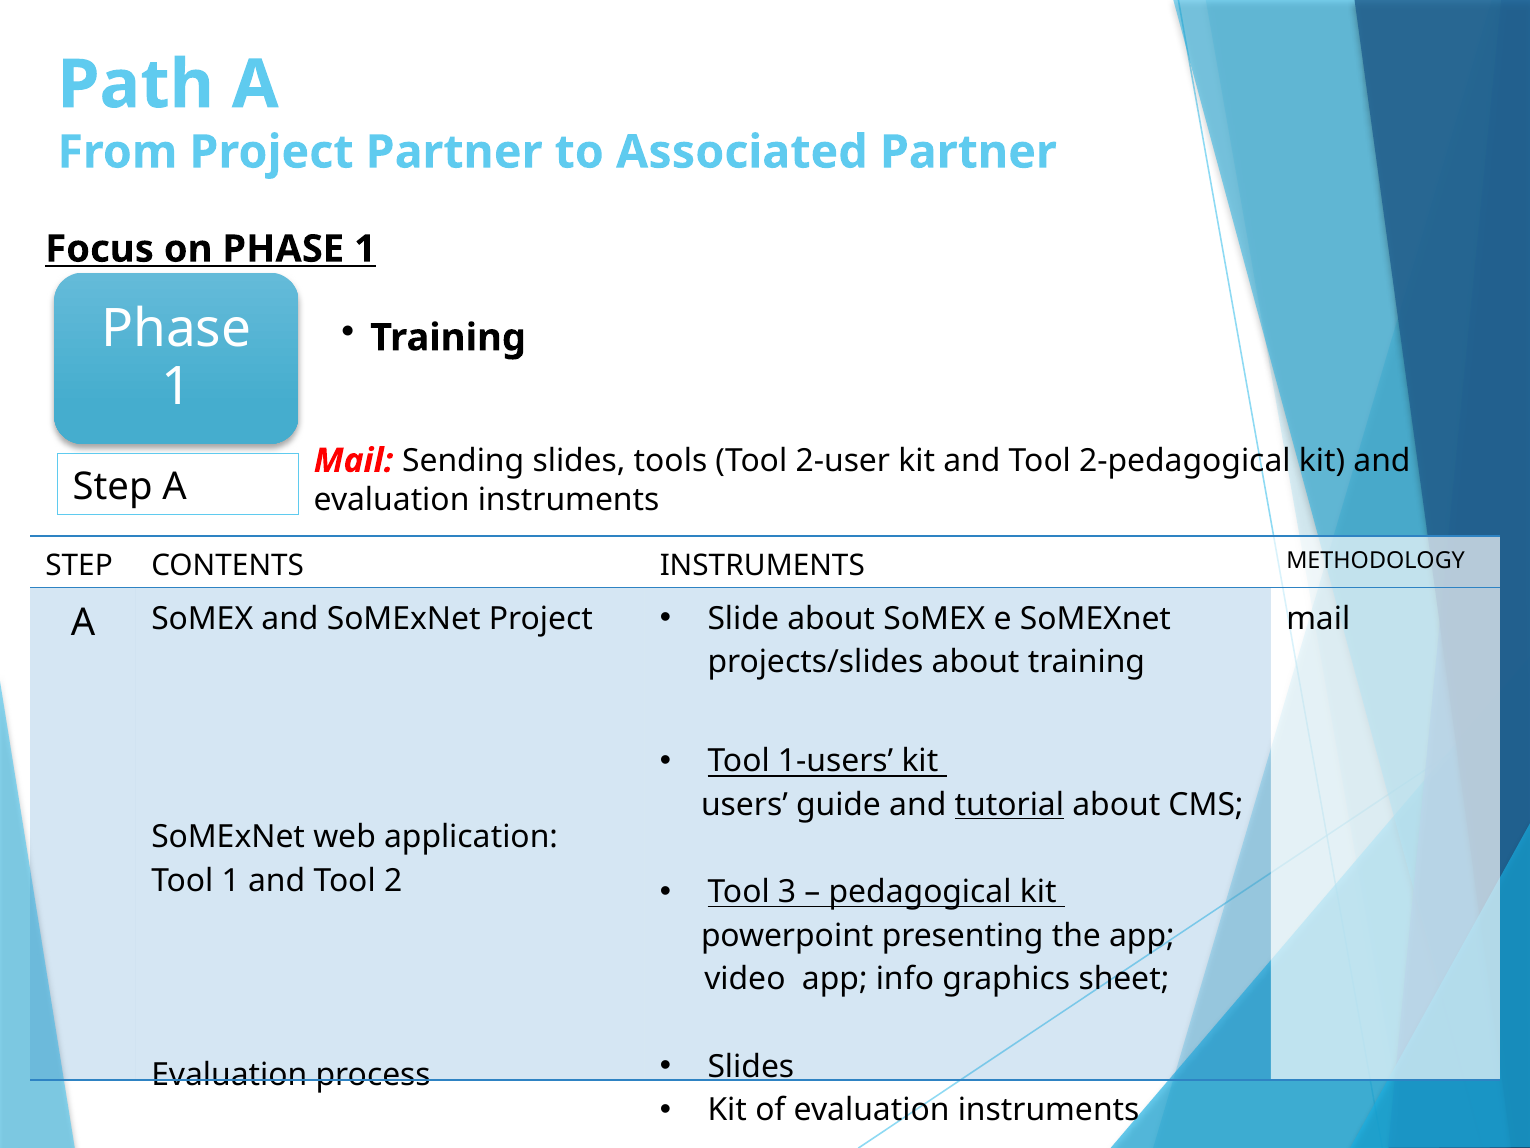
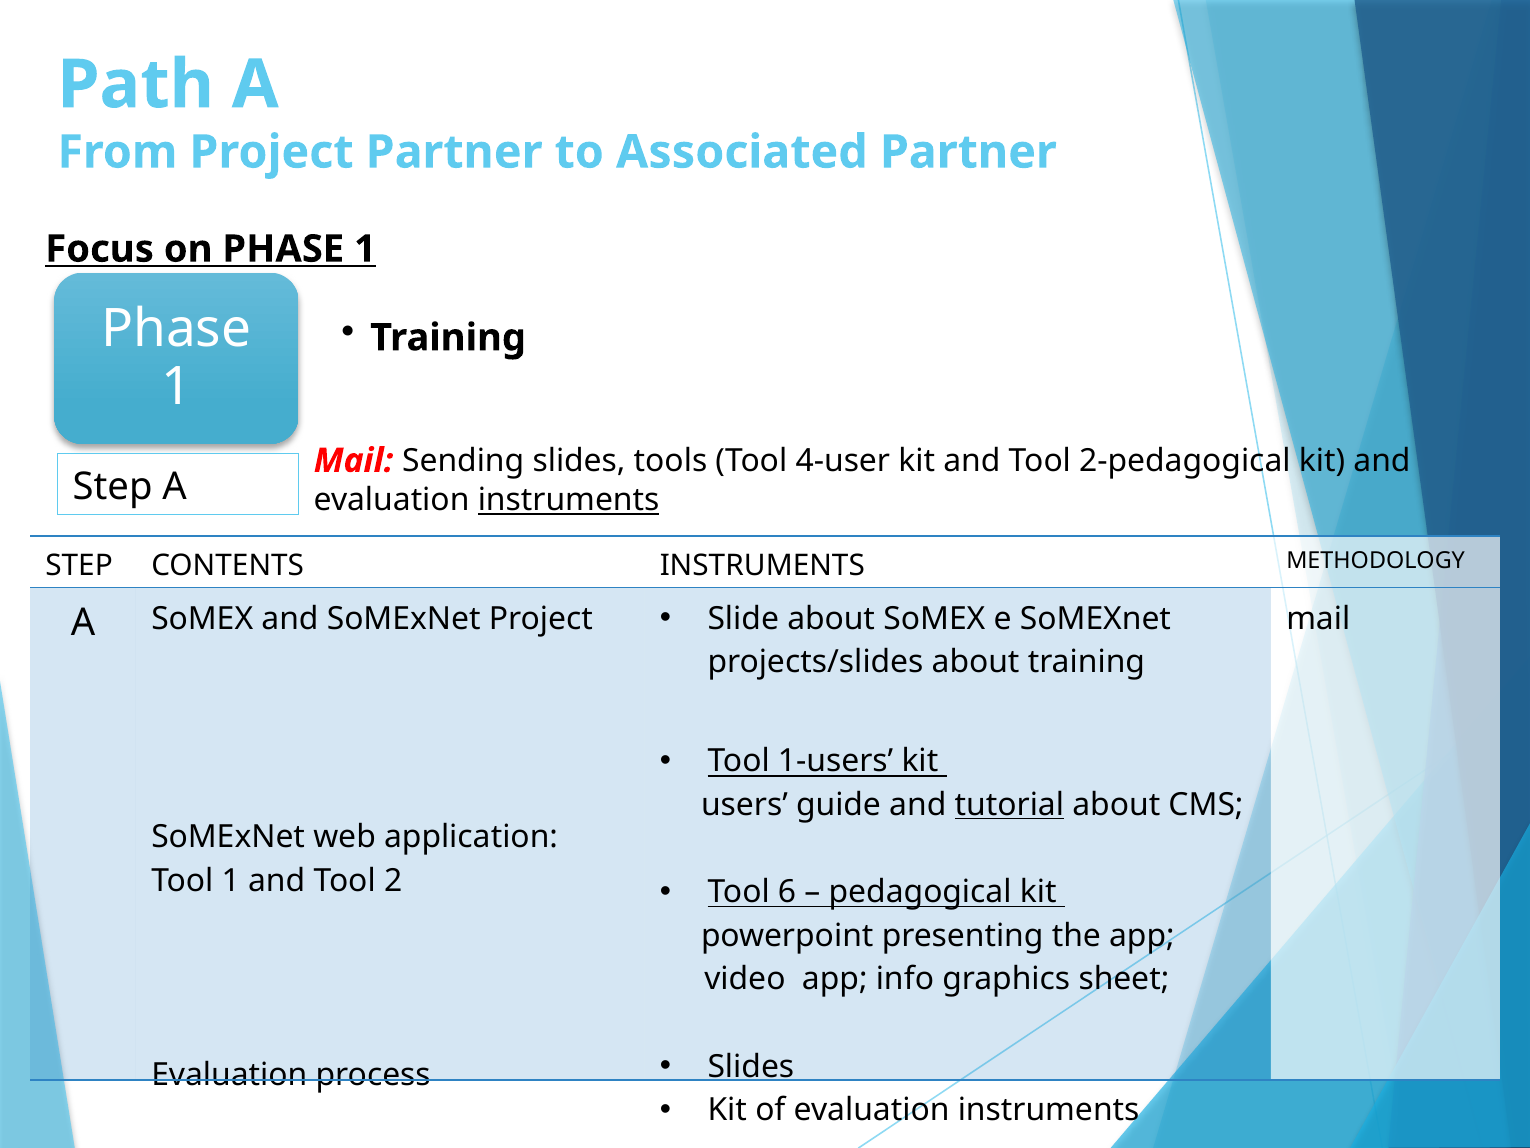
2-user: 2-user -> 4-user
instruments at (569, 500) underline: none -> present
3: 3 -> 6
